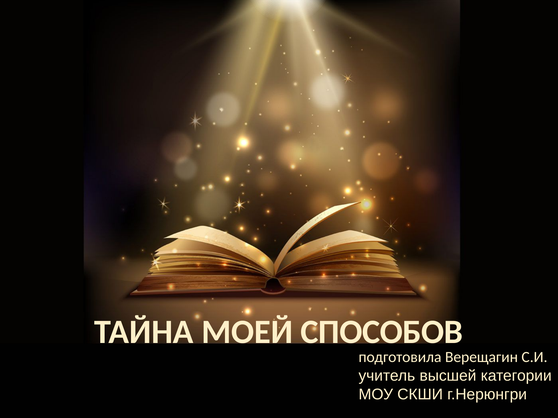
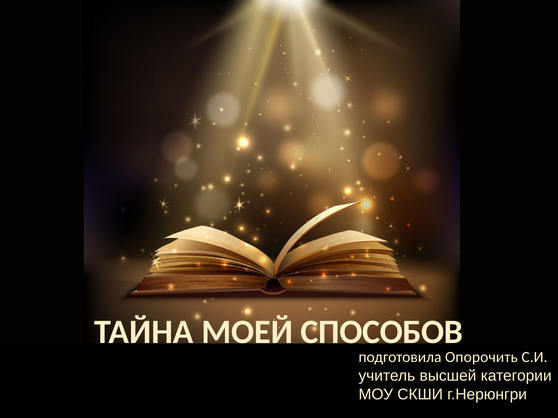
Верещагин: Верещагин -> Опорочить
